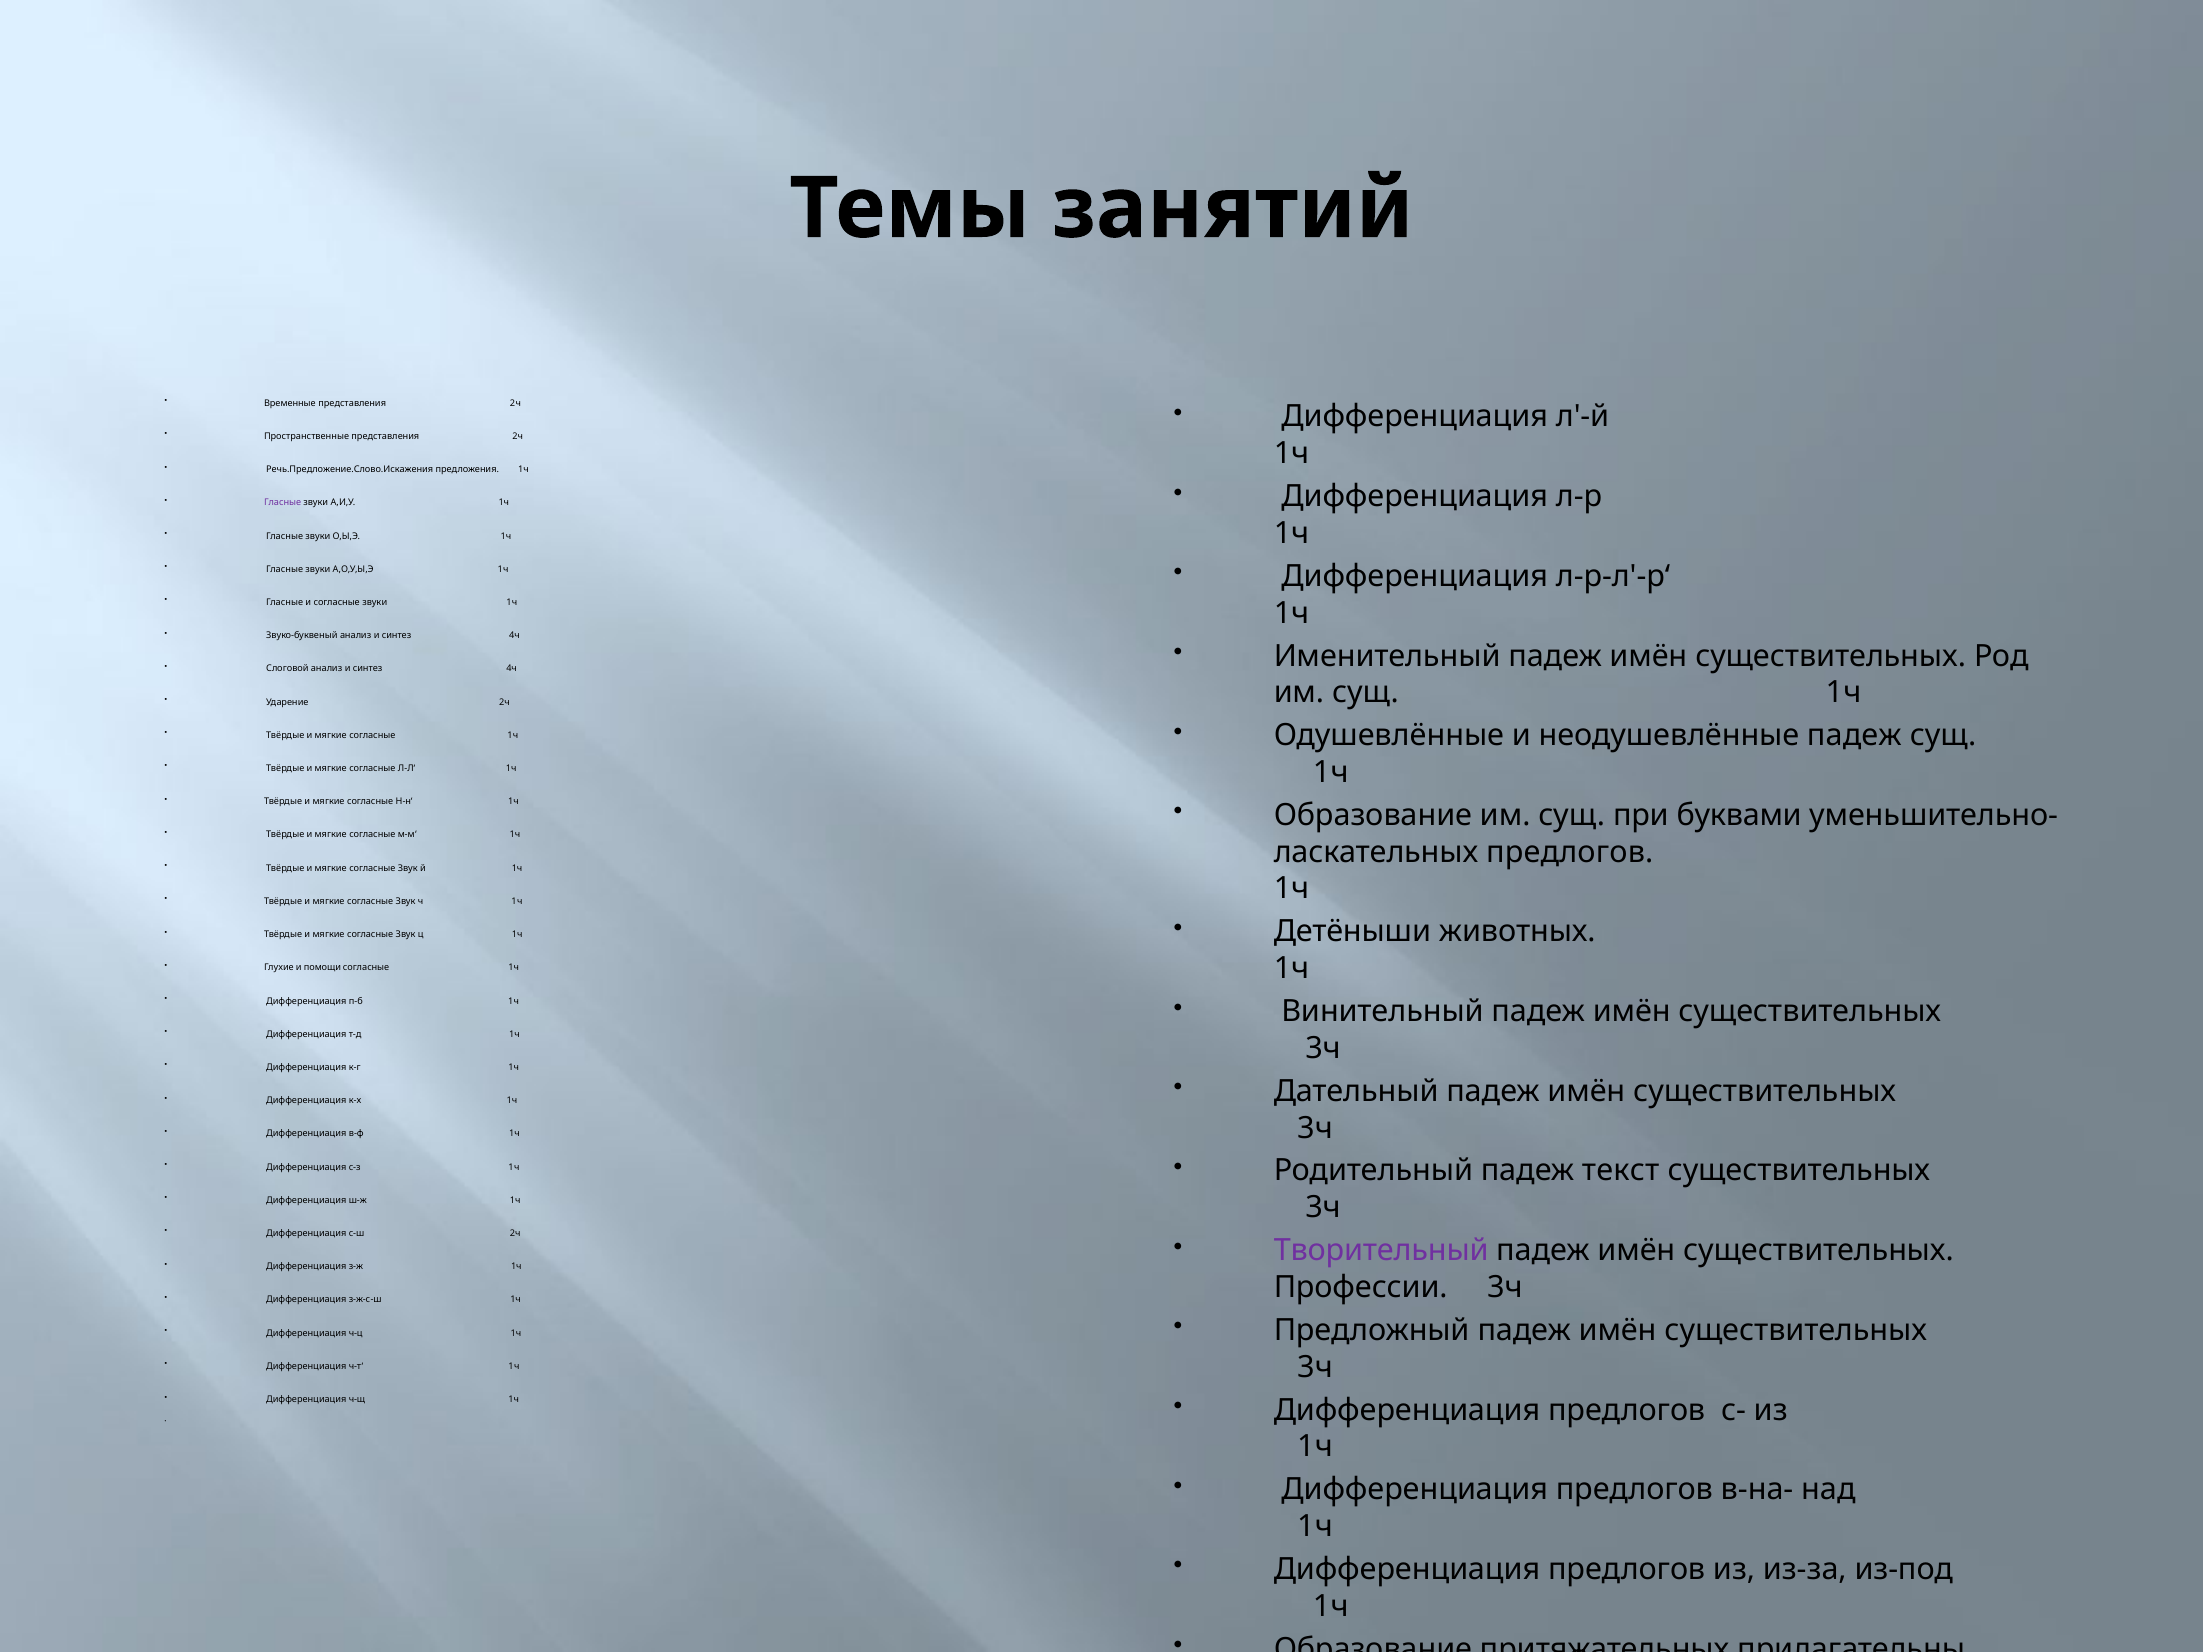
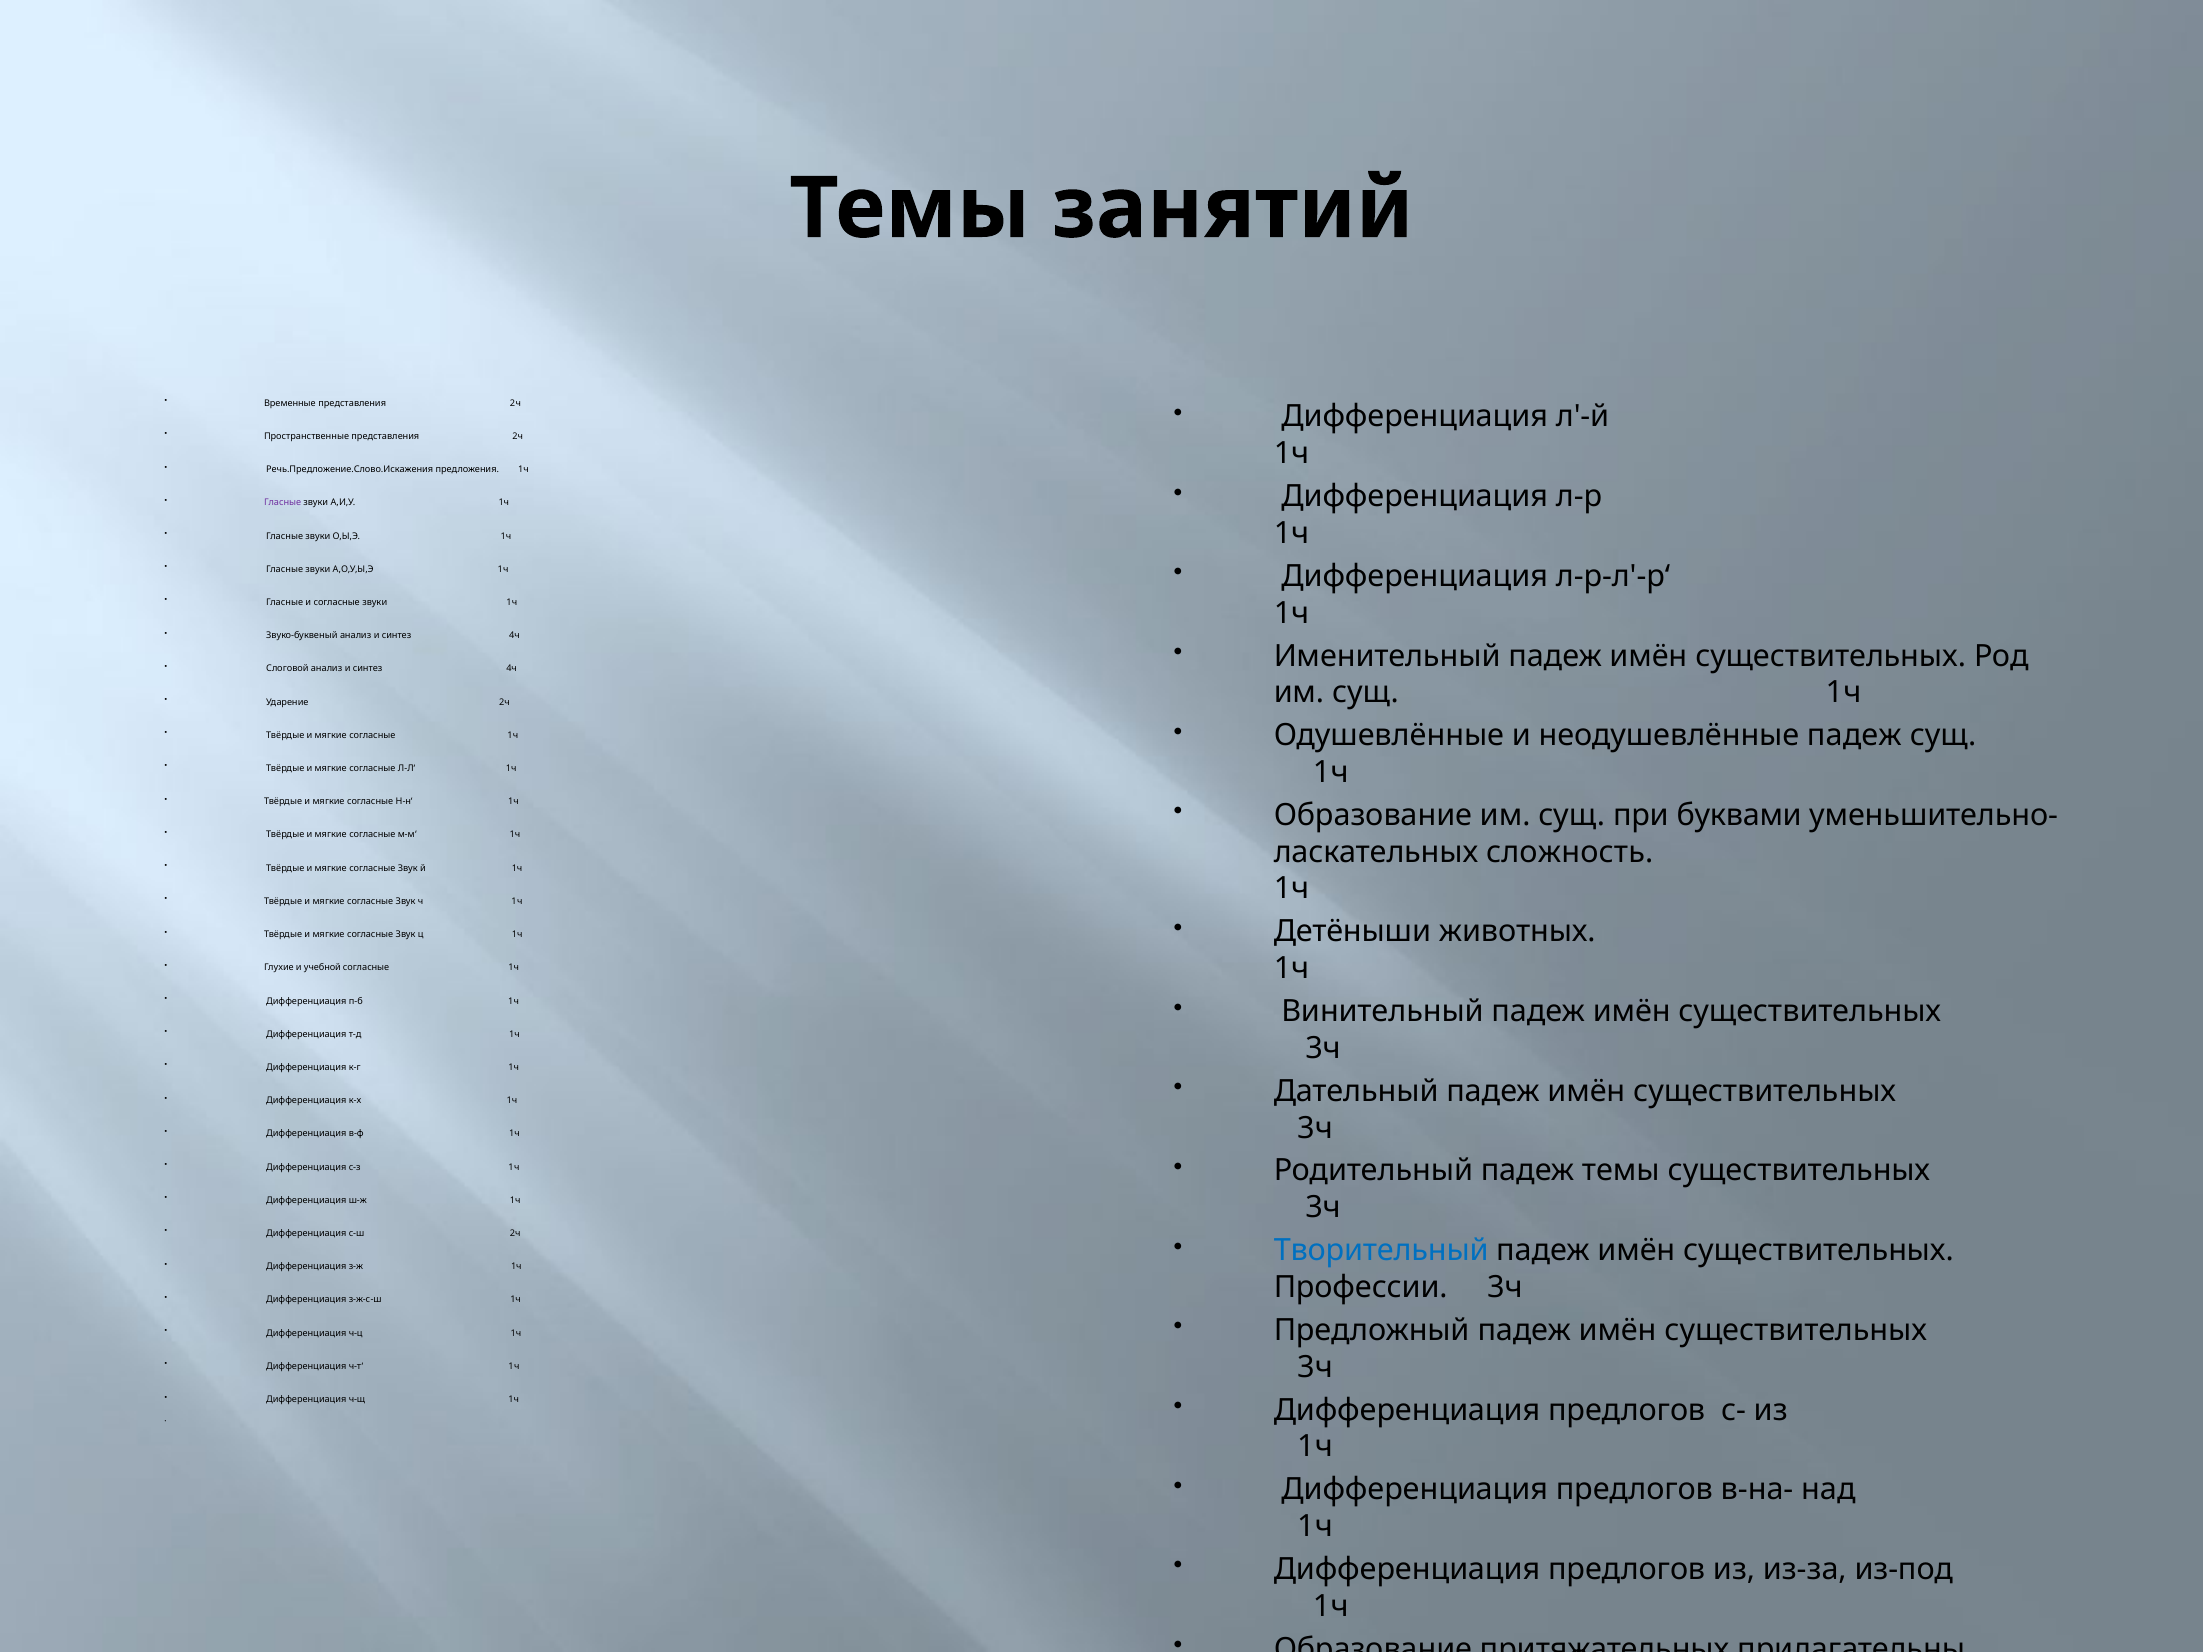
предлогов at (1570, 852): предлогов -> сложность
помощи: помощи -> учебной
падеж текст: текст -> темы
Творительный colour: purple -> blue
